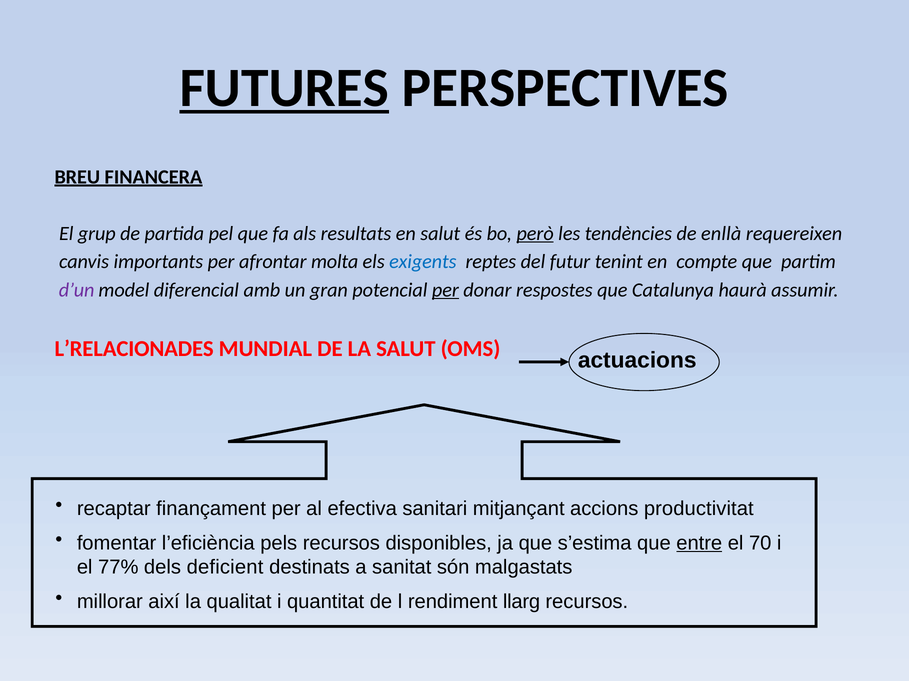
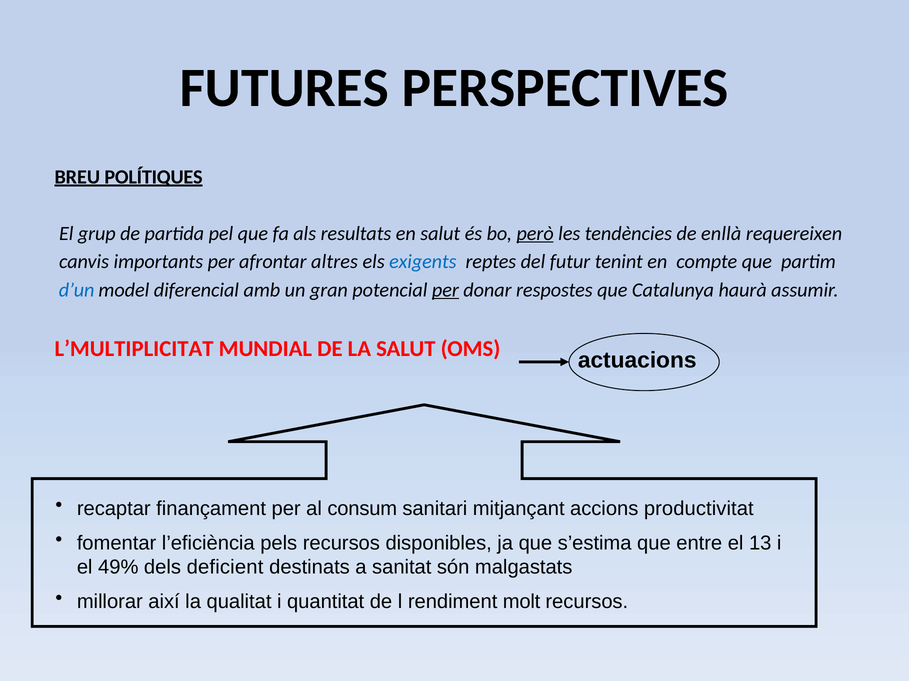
FUTURES underline: present -> none
FINANCERA: FINANCERA -> POLÍTIQUES
molta: molta -> altres
d’un colour: purple -> blue
L’RELACIONADES: L’RELACIONADES -> L’MULTIPLICITAT
efectiva: efectiva -> consum
entre underline: present -> none
70: 70 -> 13
77%: 77% -> 49%
llarg: llarg -> molt
